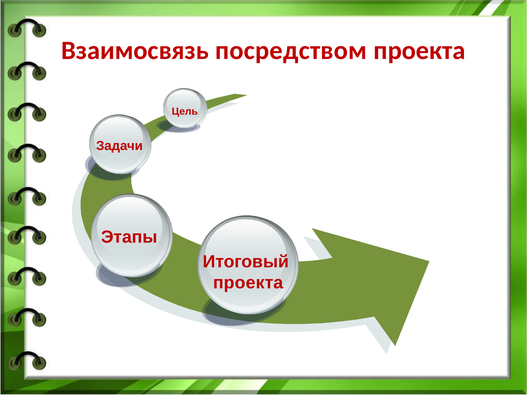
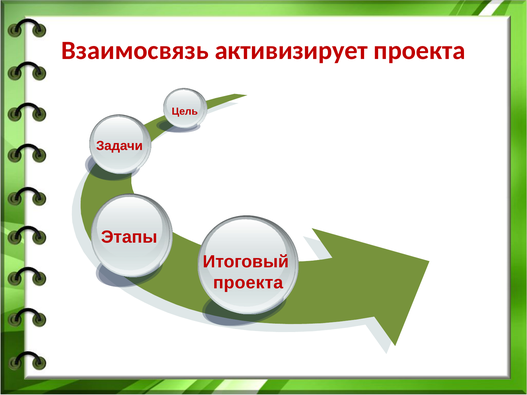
посредством: посредством -> активизирует
